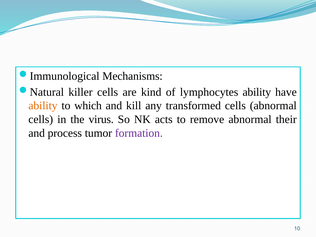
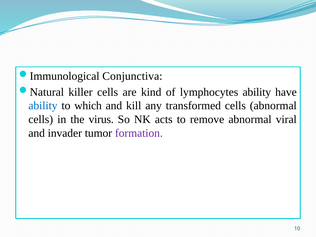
Mechanisms: Mechanisms -> Conjunctiva
ability at (43, 106) colour: orange -> blue
their: their -> viral
process: process -> invader
